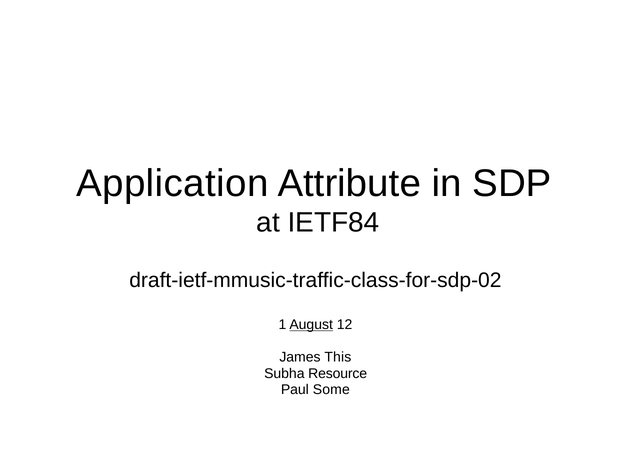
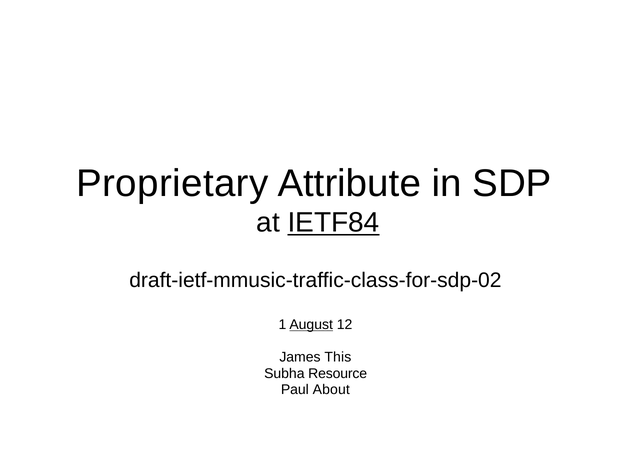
Application: Application -> Proprietary
IETF84 underline: none -> present
Some: Some -> About
